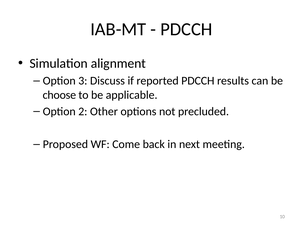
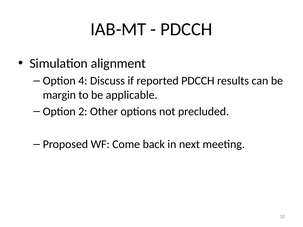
3: 3 -> 4
choose: choose -> margin
